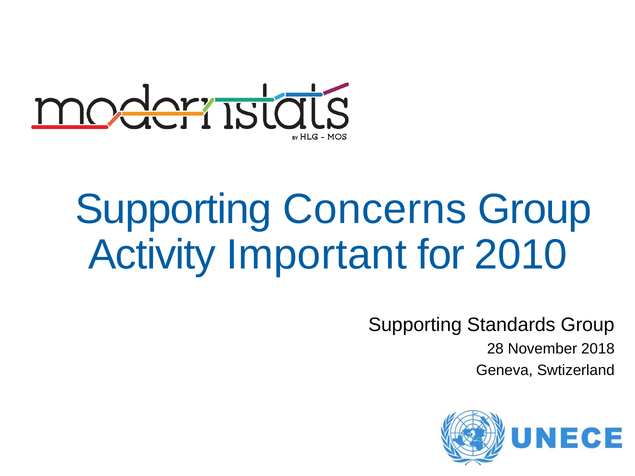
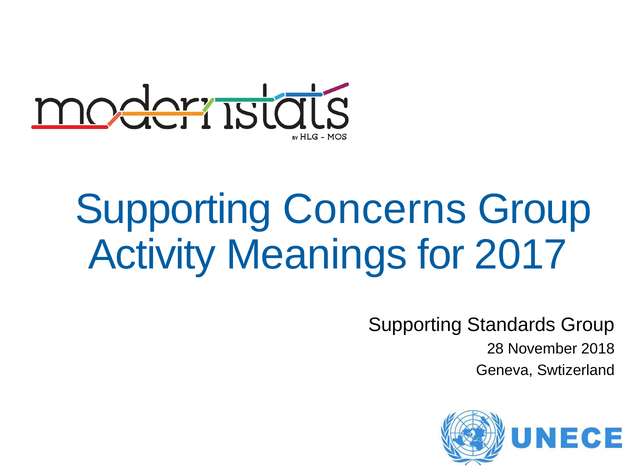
Important: Important -> Meanings
2010: 2010 -> 2017
